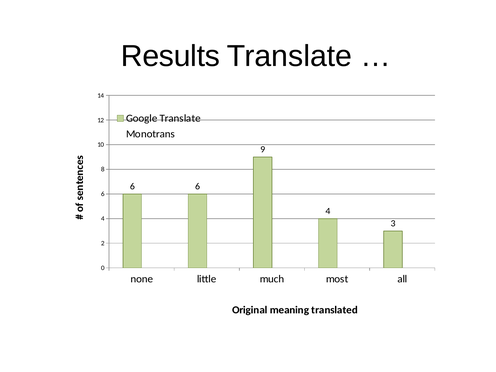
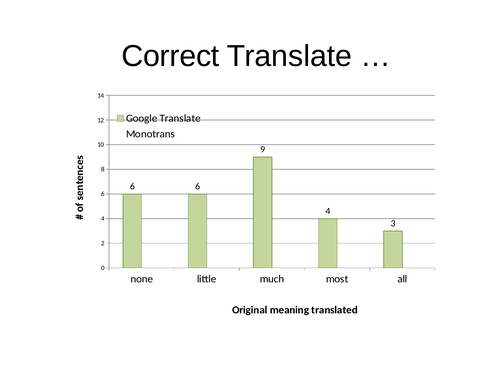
Results: Results -> Correct
